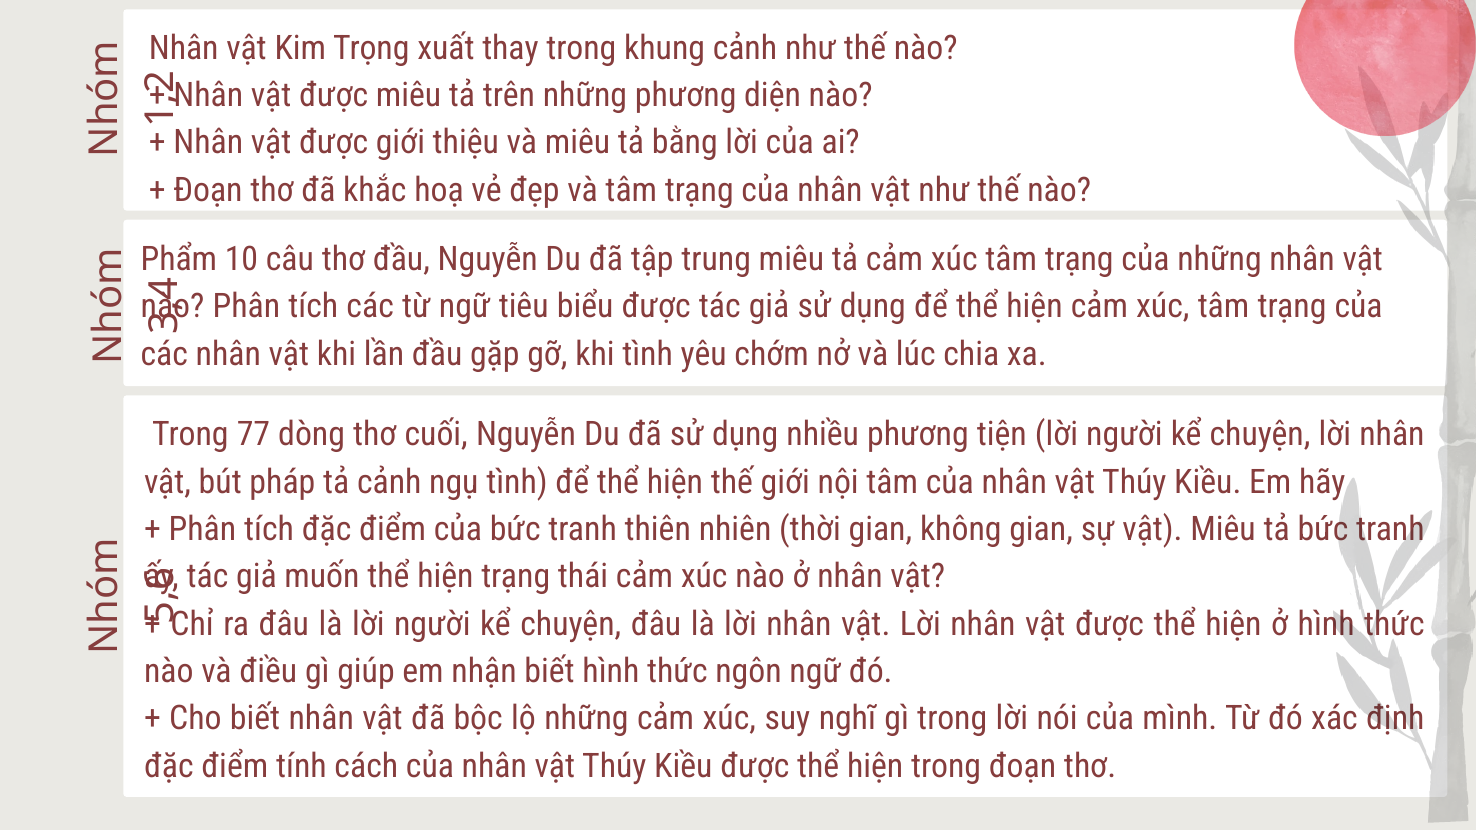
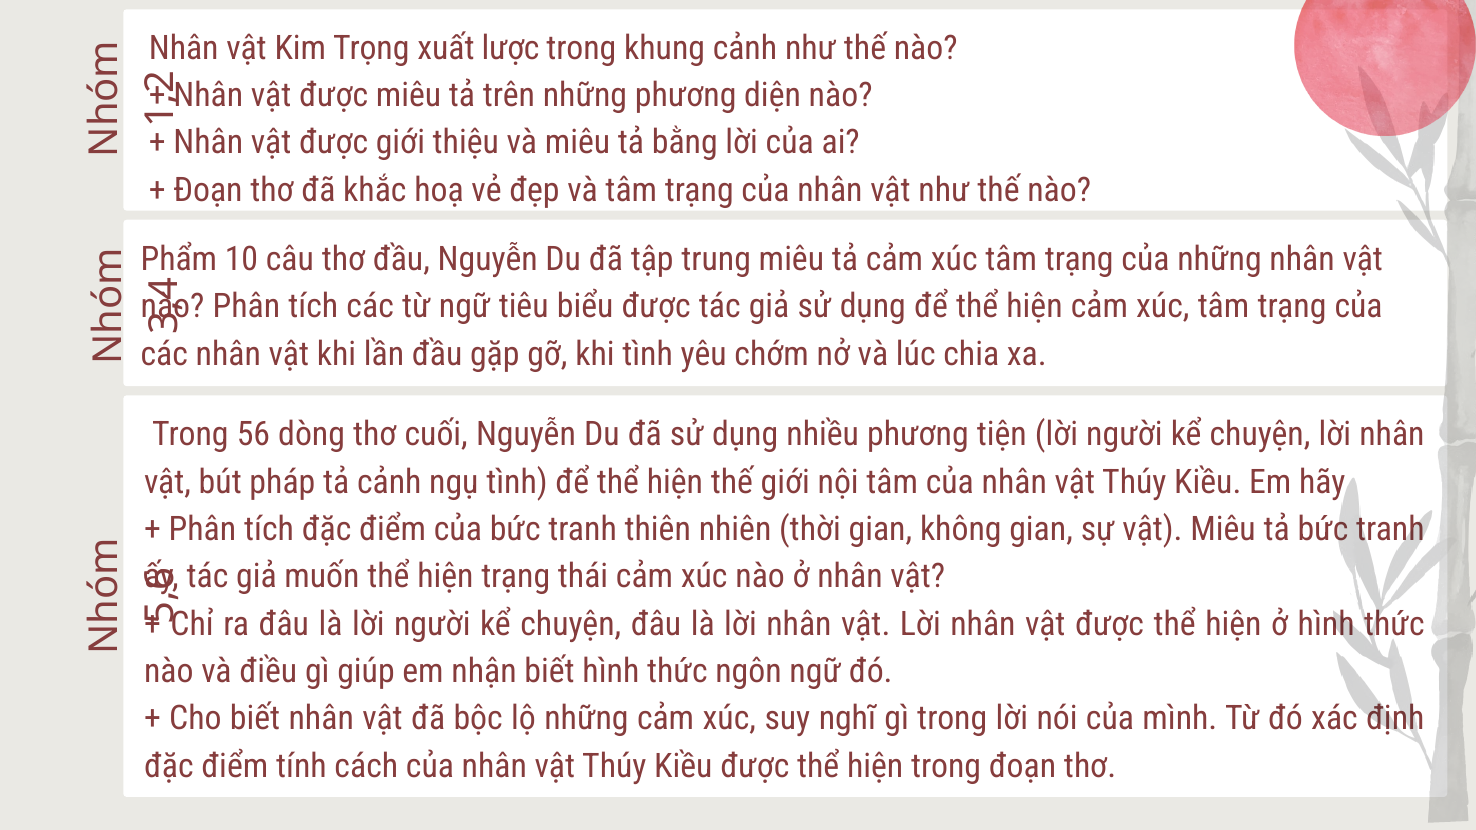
thay: thay -> lược
77: 77 -> 56
